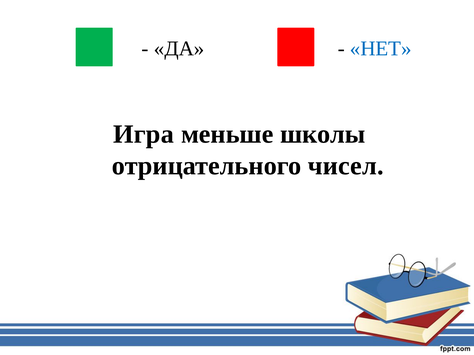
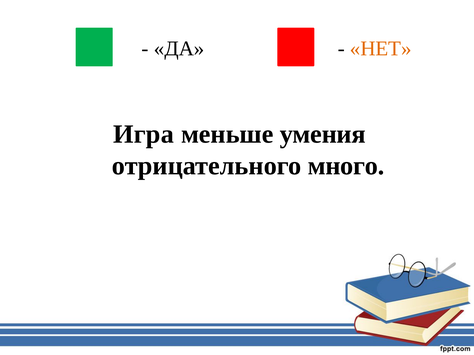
НЕТ colour: blue -> orange
школы: школы -> умения
чисел: чисел -> много
